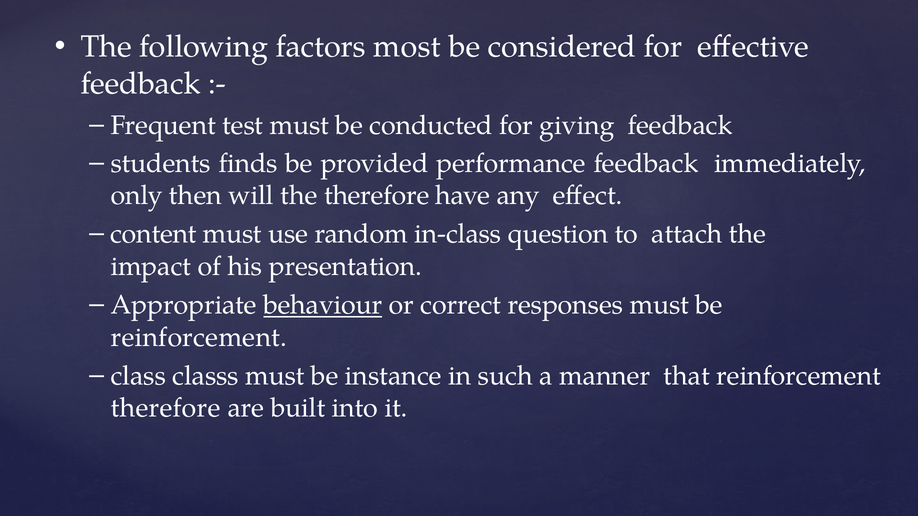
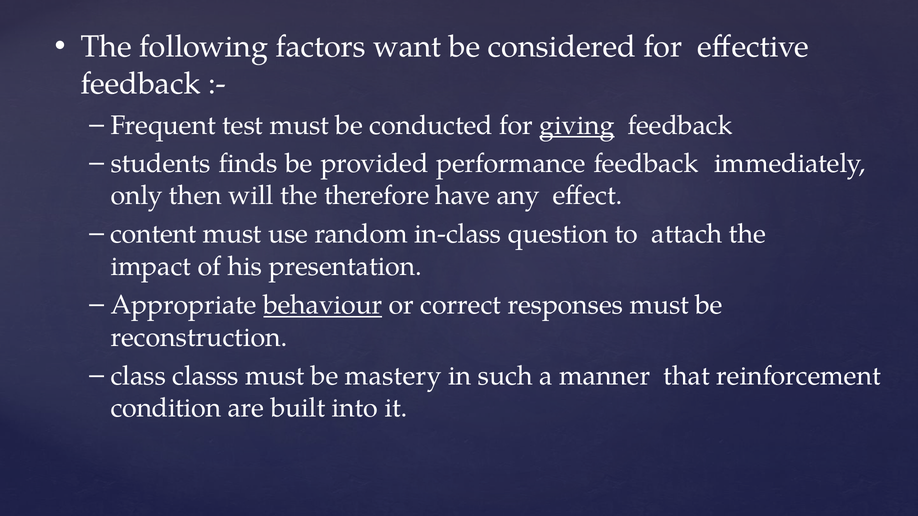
most: most -> want
giving underline: none -> present
reinforcement at (199, 337): reinforcement -> reconstruction
instance: instance -> mastery
therefore at (166, 408): therefore -> condition
